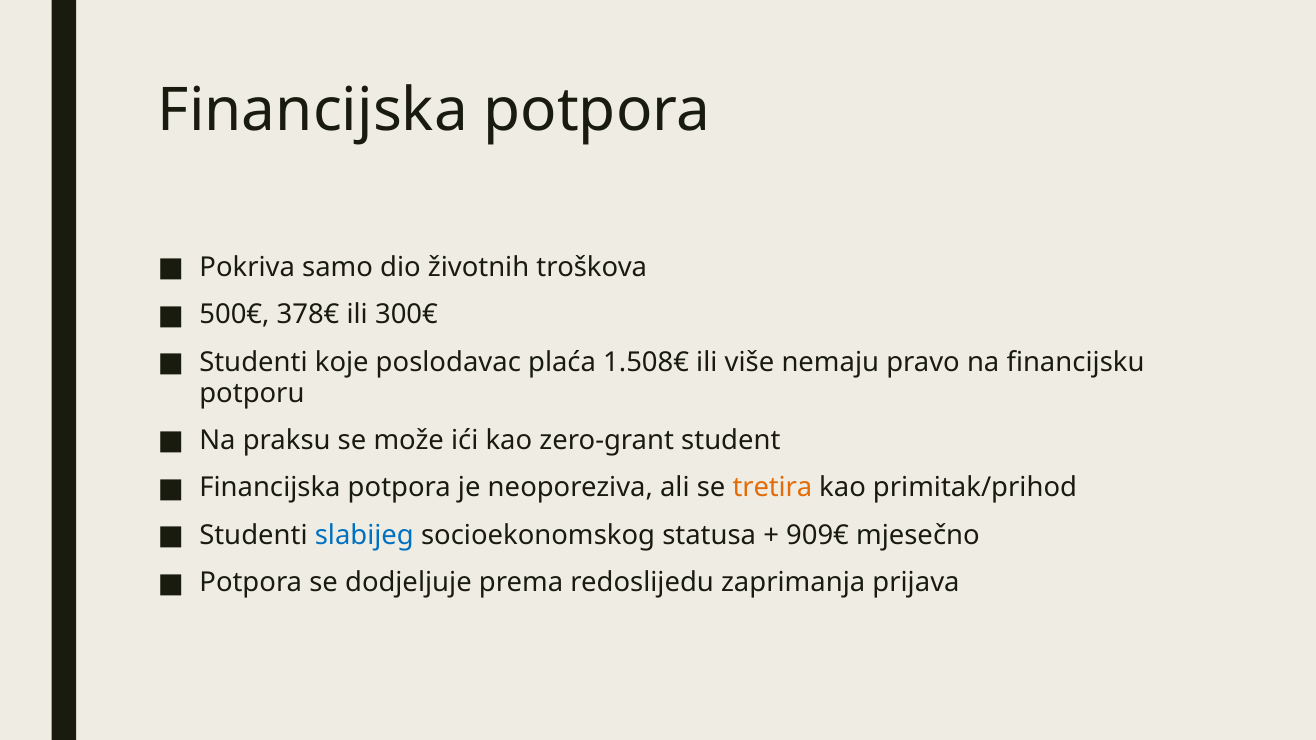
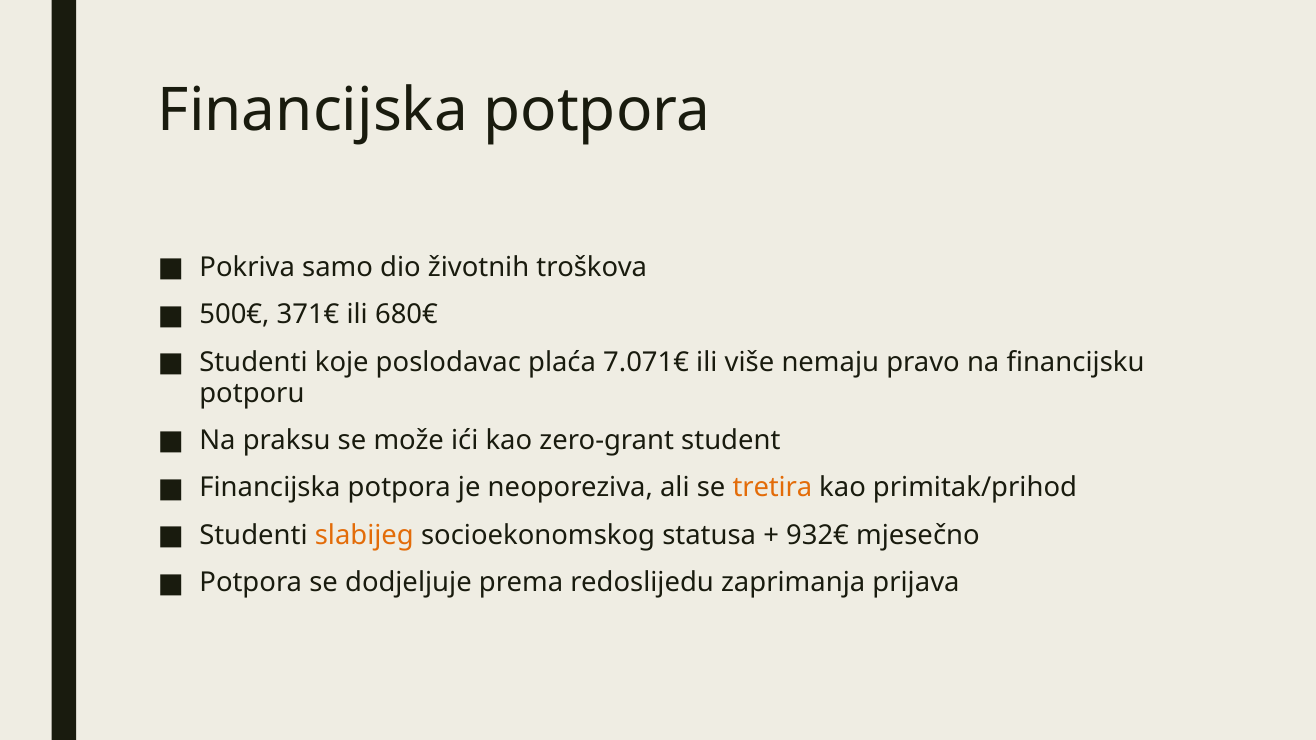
378€: 378€ -> 371€
300€: 300€ -> 680€
1.508€: 1.508€ -> 7.071€
slabijeg colour: blue -> orange
909€: 909€ -> 932€
